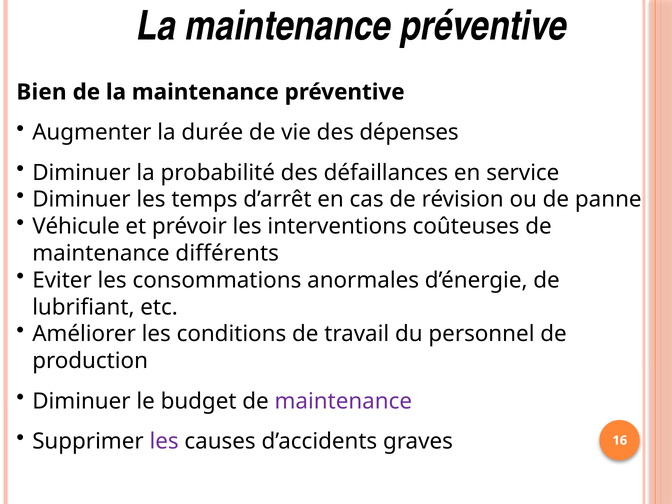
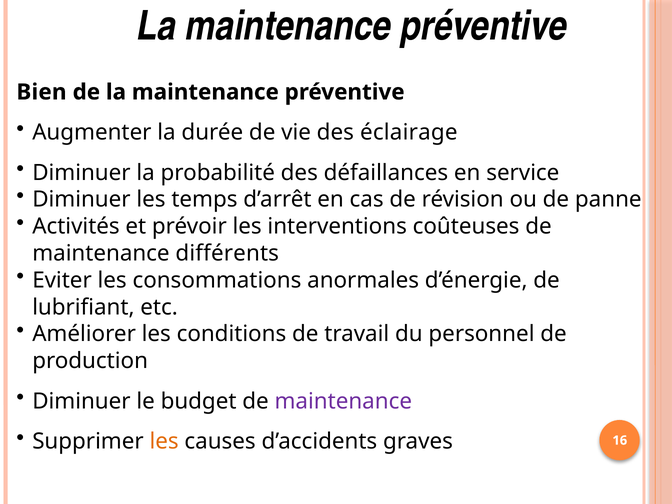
dépenses: dépenses -> éclairage
Véhicule: Véhicule -> Activités
les at (164, 442) colour: purple -> orange
